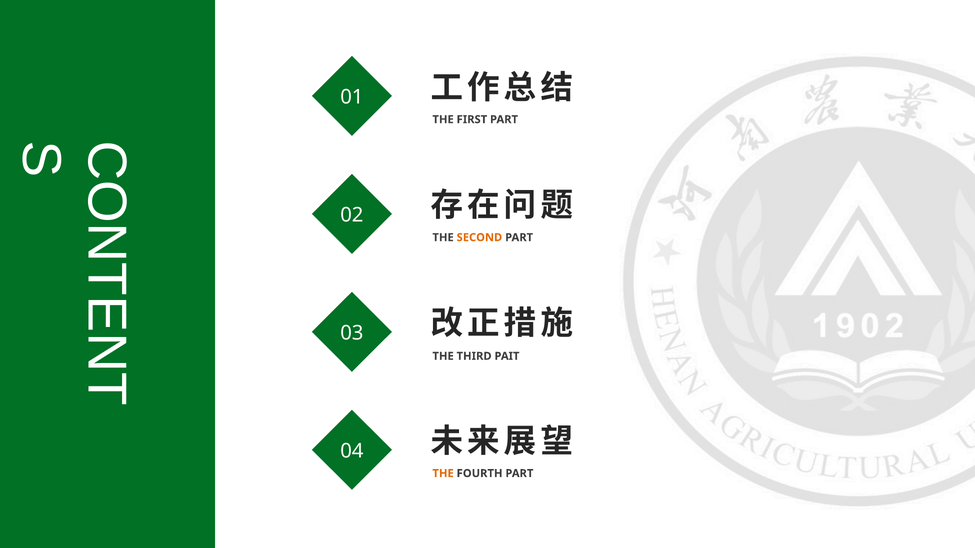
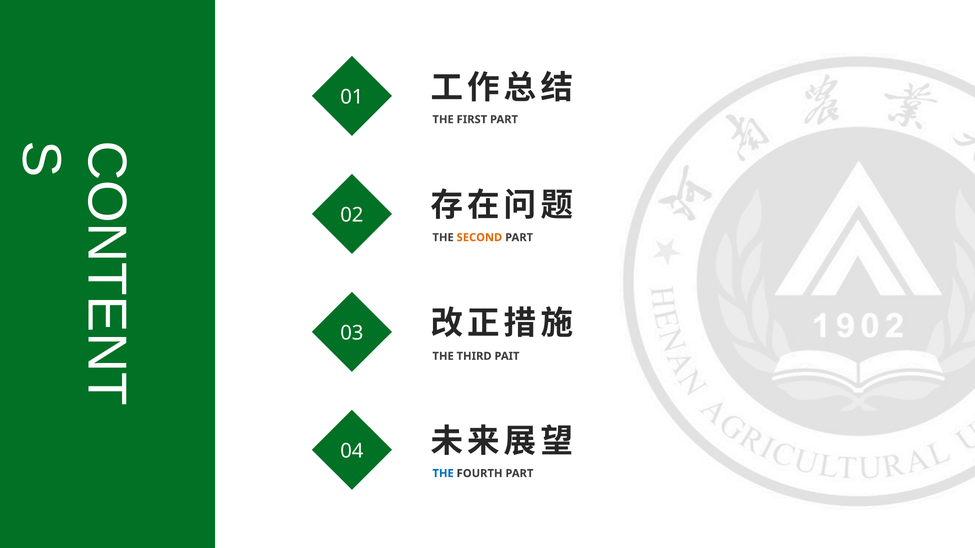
THE at (443, 474) colour: orange -> blue
